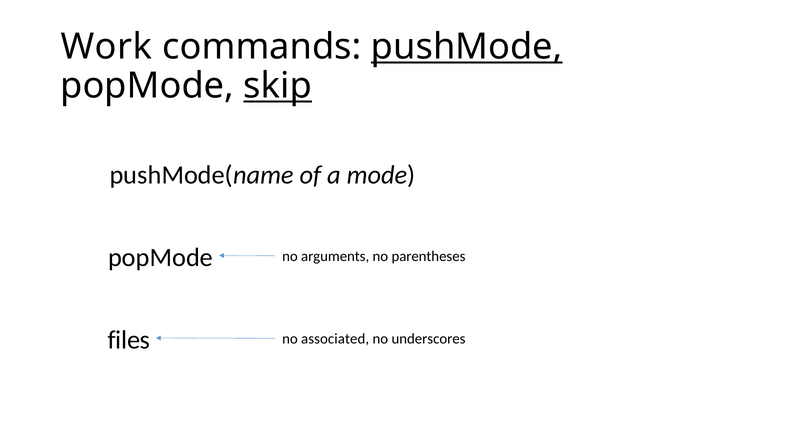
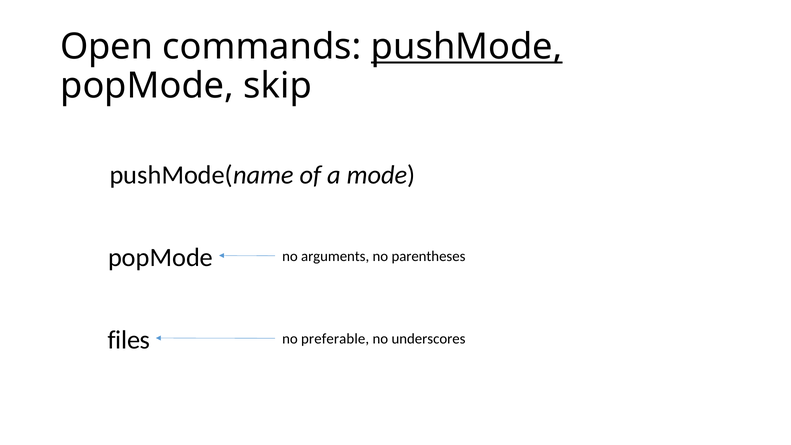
Work: Work -> Open
skip underline: present -> none
associated: associated -> preferable
